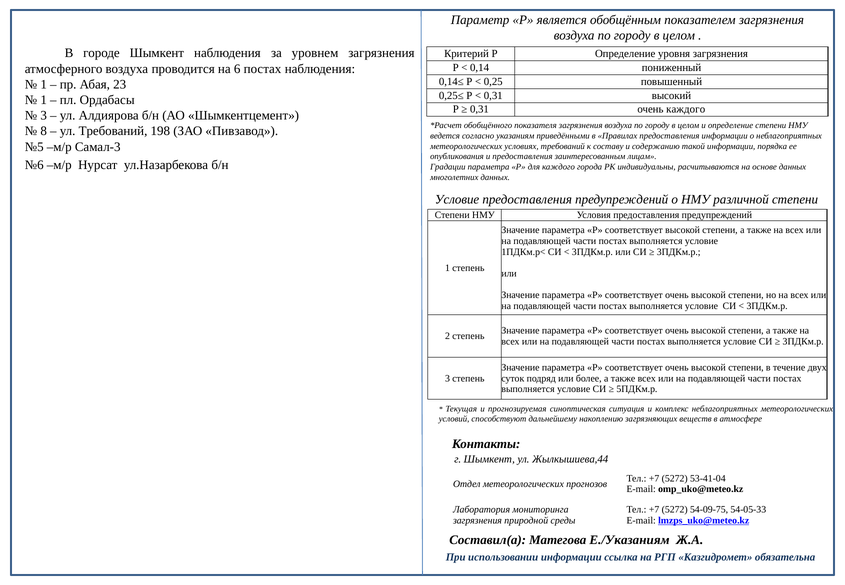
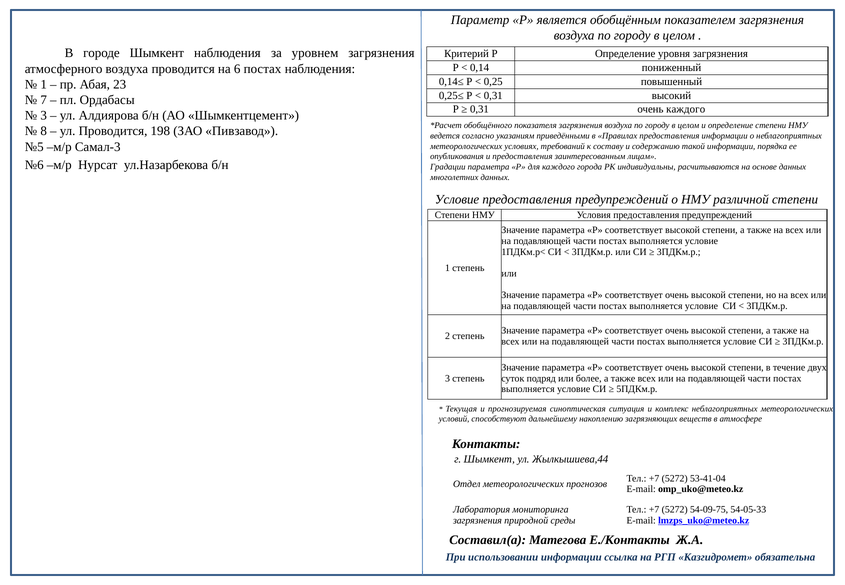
1 at (44, 100): 1 -> 7
ул Требований: Требований -> Проводится
Е./Указаниям: Е./Указаниям -> Е./Контакты
